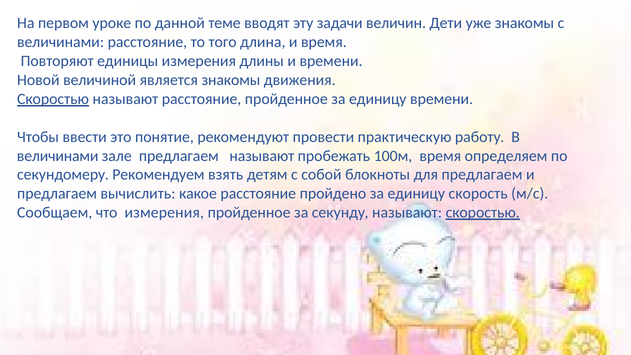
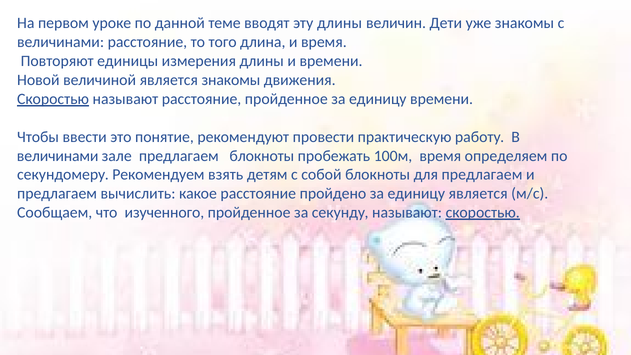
эту задачи: задачи -> длины
предлагаем называют: называют -> блокноты
единицу скорость: скорость -> является
что измерения: измерения -> изученного
